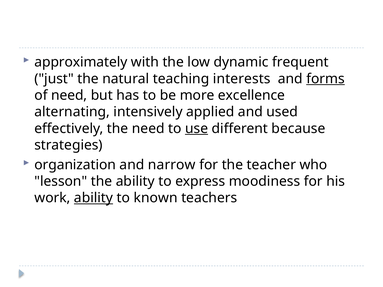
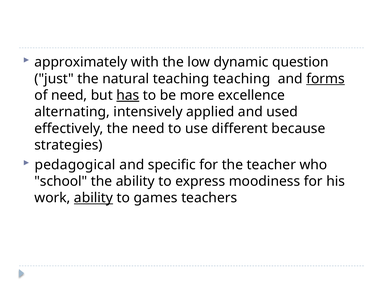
frequent: frequent -> question
teaching interests: interests -> teaching
has underline: none -> present
use underline: present -> none
organization: organization -> pedagogical
narrow: narrow -> specific
lesson: lesson -> school
known: known -> games
